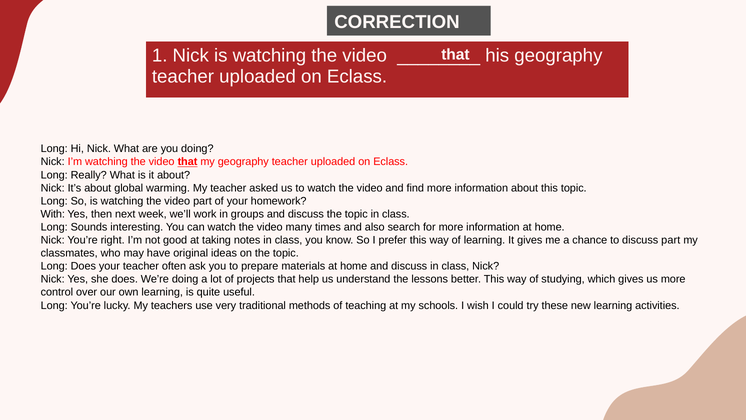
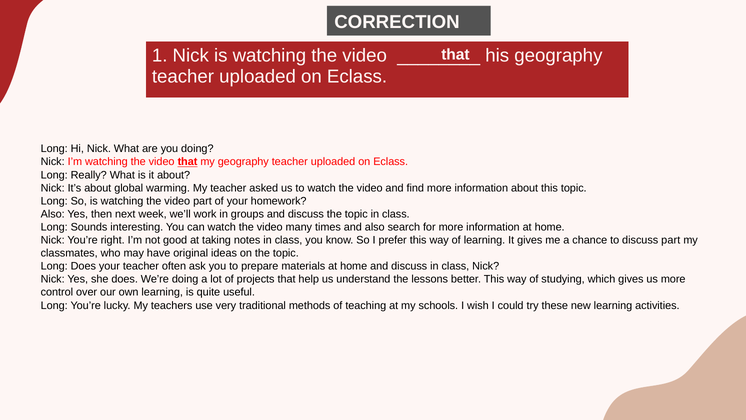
With at (53, 214): With -> Also
